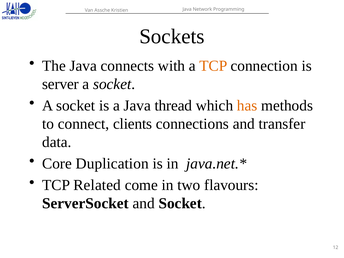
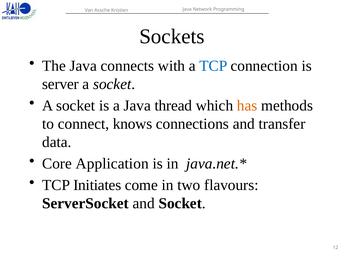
TCP at (213, 66) colour: orange -> blue
clients: clients -> knows
Duplication: Duplication -> Application
Related: Related -> Initiates
